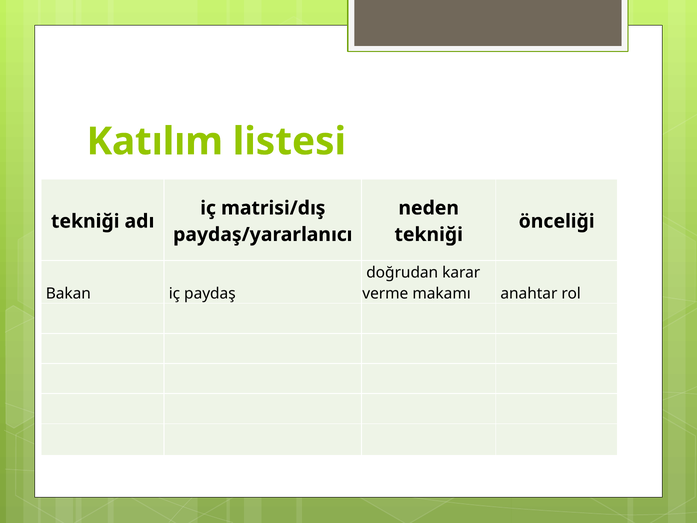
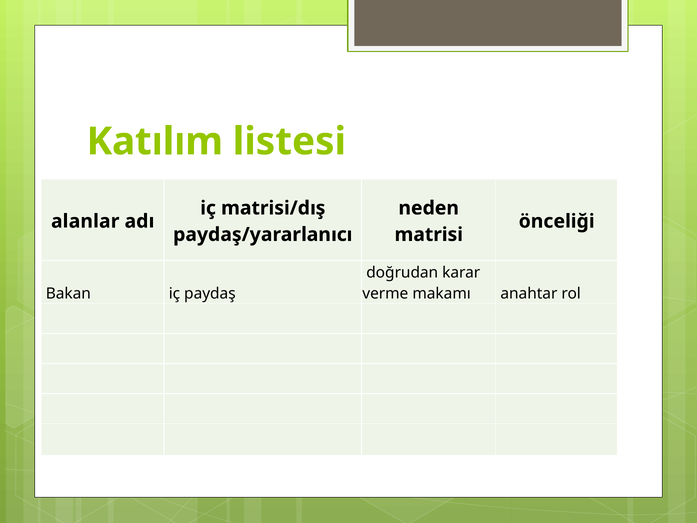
tekniği at (85, 221): tekniği -> alanlar
tekniği at (429, 234): tekniği -> matrisi
